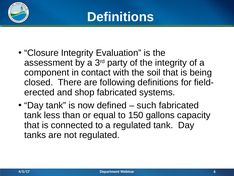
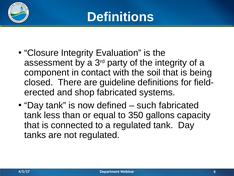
following: following -> guideline
150: 150 -> 350
